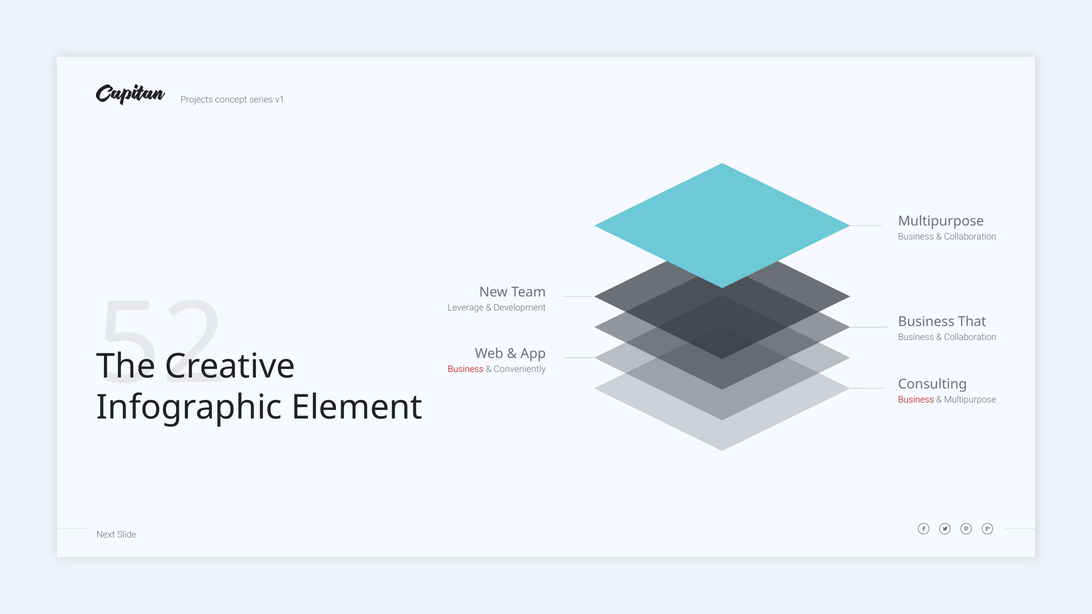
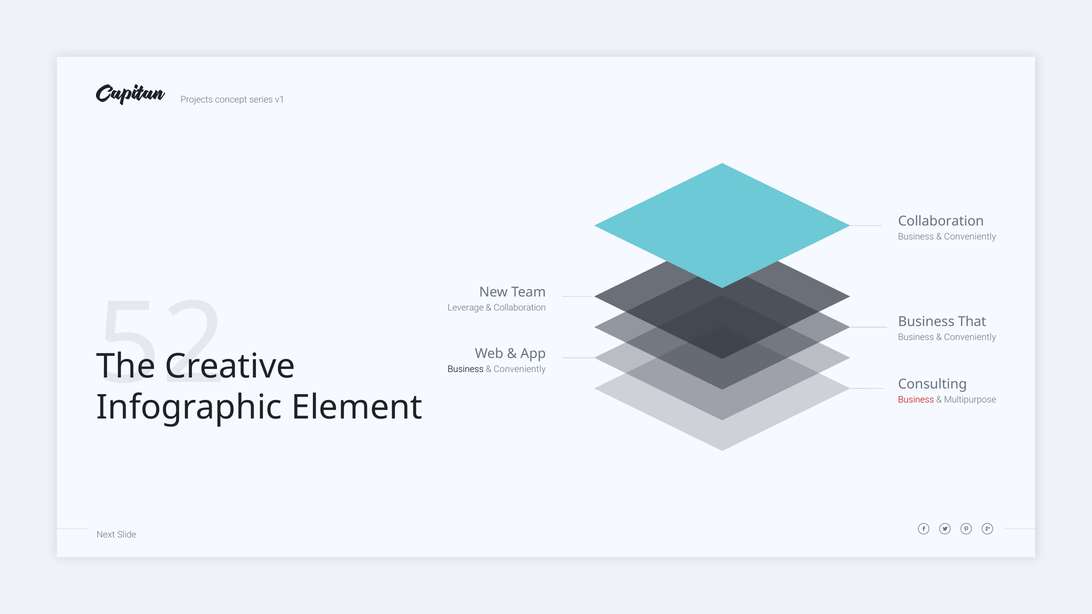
Multipurpose at (941, 221): Multipurpose -> Collaboration
Collaboration at (970, 237): Collaboration -> Conveniently
Development at (520, 308): Development -> Collaboration
Collaboration at (970, 337): Collaboration -> Conveniently
Business at (466, 369) colour: red -> black
